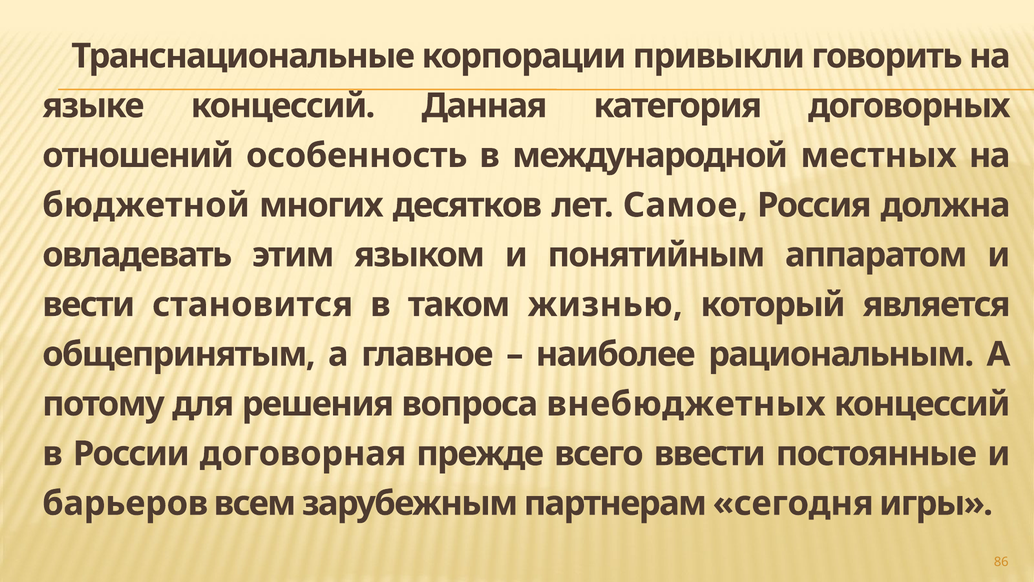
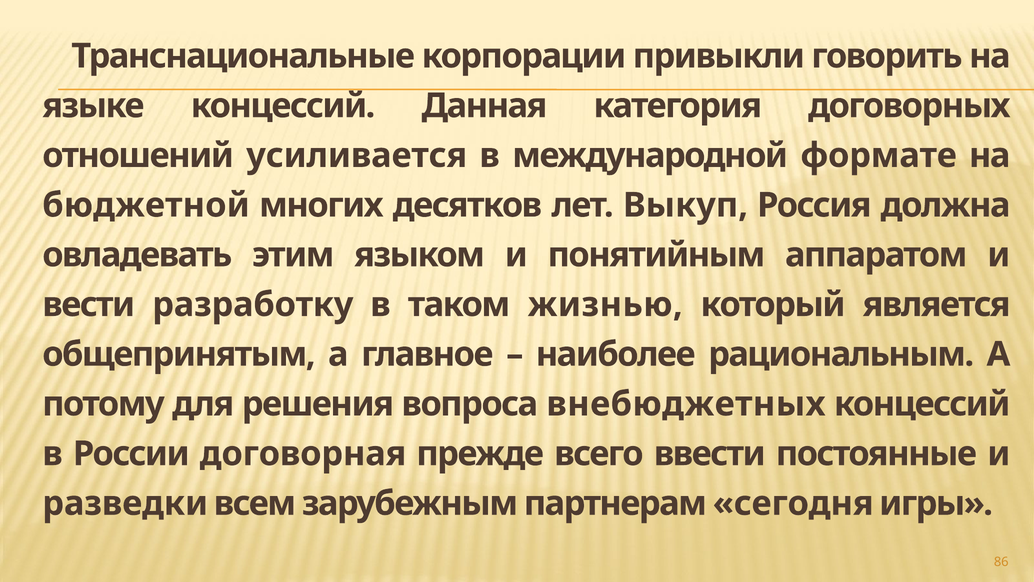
особенность: особенность -> усиливается
местных: местных -> формате
Самое: Самое -> Выкуп
становится: становится -> разработку
барьеров: барьеров -> разведки
